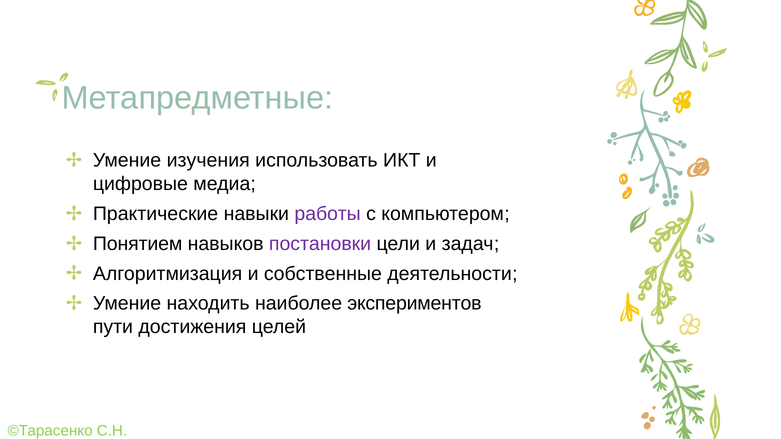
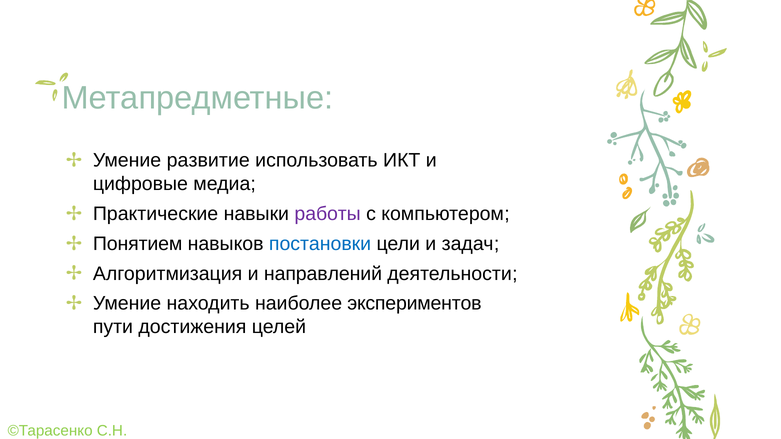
изучения: изучения -> развитие
постановки colour: purple -> blue
собственные: собственные -> направлений
